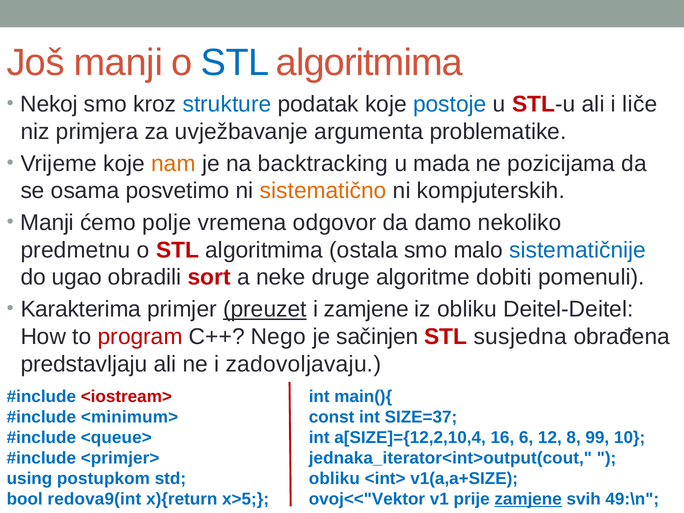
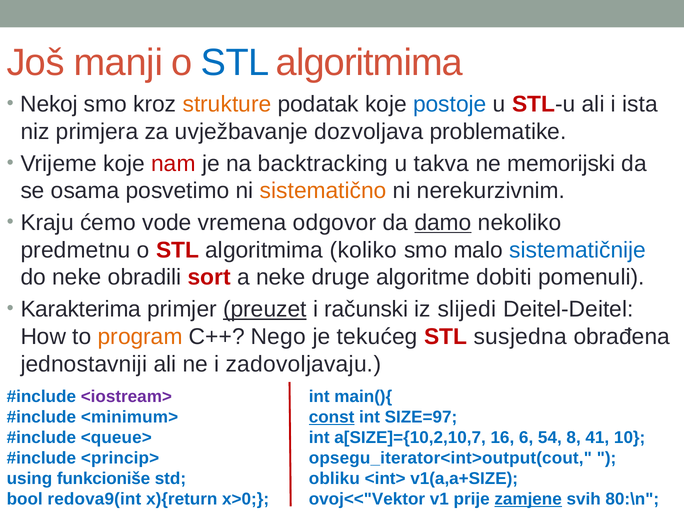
strukture colour: blue -> orange
liče: liče -> ista
argumenta: argumenta -> dozvoljava
nam colour: orange -> red
mada: mada -> takva
pozicijama: pozicijama -> memorijski
kompjuterskih: kompjuterskih -> nerekurzivnim
Manji at (47, 223): Manji -> Kraju
polje: polje -> vode
damo underline: none -> present
ostala: ostala -> koliko
do ugao: ugao -> nekе
i zamjene: zamjene -> računski
iz obliku: obliku -> slijedi
program colour: red -> orange
sačinjen: sačinjen -> tekućeg
predstavljaju: predstavljaju -> jednostavniji
<iostream> colour: red -> purple
const underline: none -> present
SIZE=37: SIZE=37 -> SIZE=97
a[SIZE]={12,2,10,4: a[SIZE]={12,2,10,4 -> a[SIZE]={10,2,10,7
12: 12 -> 54
99: 99 -> 41
<primjer>: <primjer> -> <princip>
jednaka_iterator<int>output(cout: jednaka_iterator<int>output(cout -> opsegu_iterator<int>output(cout
postupkom: postupkom -> funkcioniše
x>5: x>5 -> x>0
49:\n: 49:\n -> 80:\n
